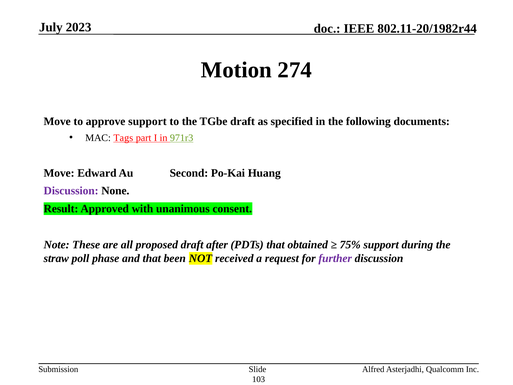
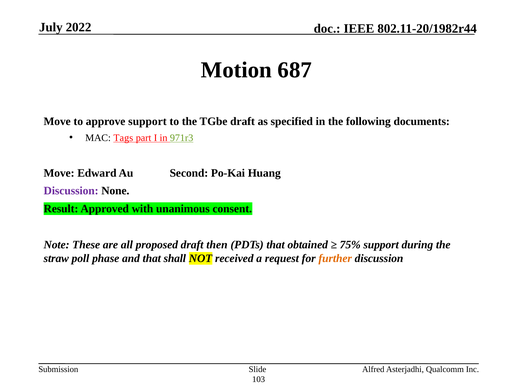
2023: 2023 -> 2022
274: 274 -> 687
after: after -> then
been: been -> shall
further colour: purple -> orange
